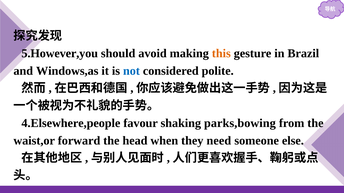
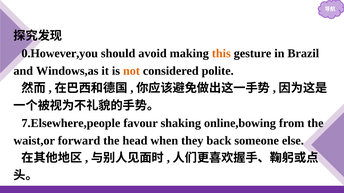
5.However,you: 5.However,you -> 0.However,you
not colour: blue -> orange
4.Elsewhere,people: 4.Elsewhere,people -> 7.Elsewhere,people
parks,bowing: parks,bowing -> online,bowing
need: need -> back
